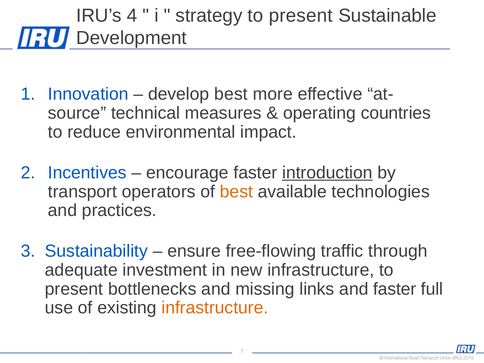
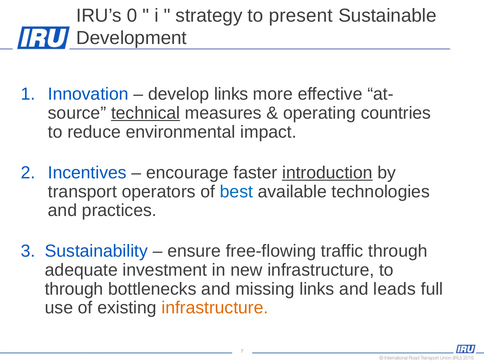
4: 4 -> 0
develop best: best -> links
technical underline: none -> present
best at (236, 192) colour: orange -> blue
present at (74, 289): present -> through
and faster: faster -> leads
